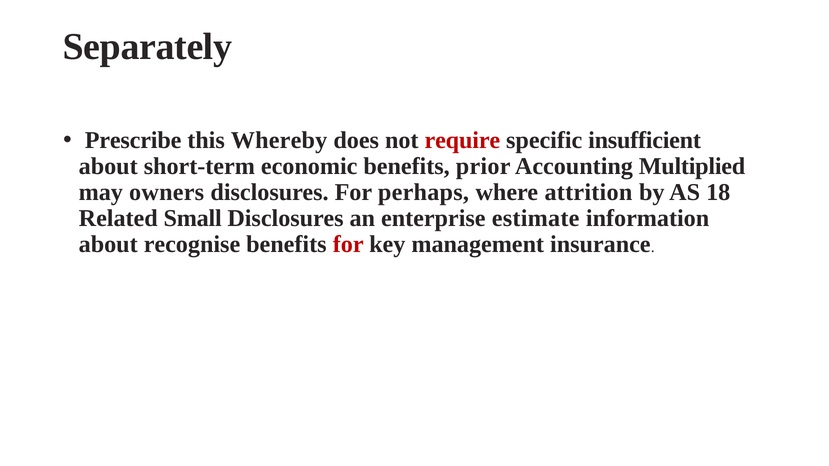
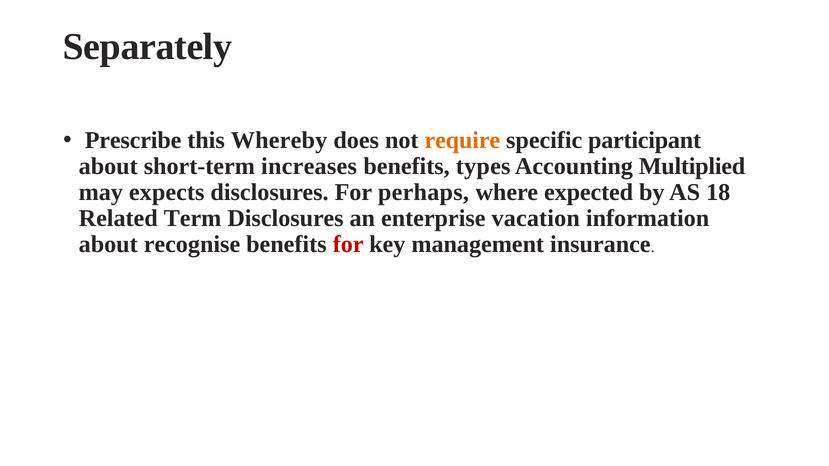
require colour: red -> orange
insufficient: insufficient -> participant
economic: economic -> increases
prior: prior -> types
owners: owners -> expects
attrition: attrition -> expected
Small: Small -> Term
estimate: estimate -> vacation
